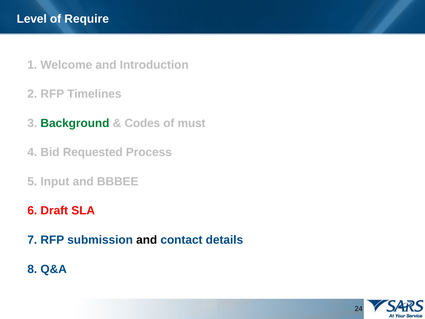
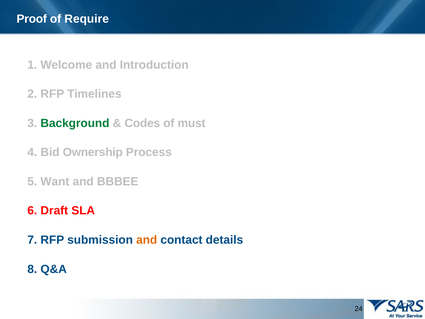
Level: Level -> Proof
Requested: Requested -> Ownership
Input: Input -> Want
and at (147, 240) colour: black -> orange
